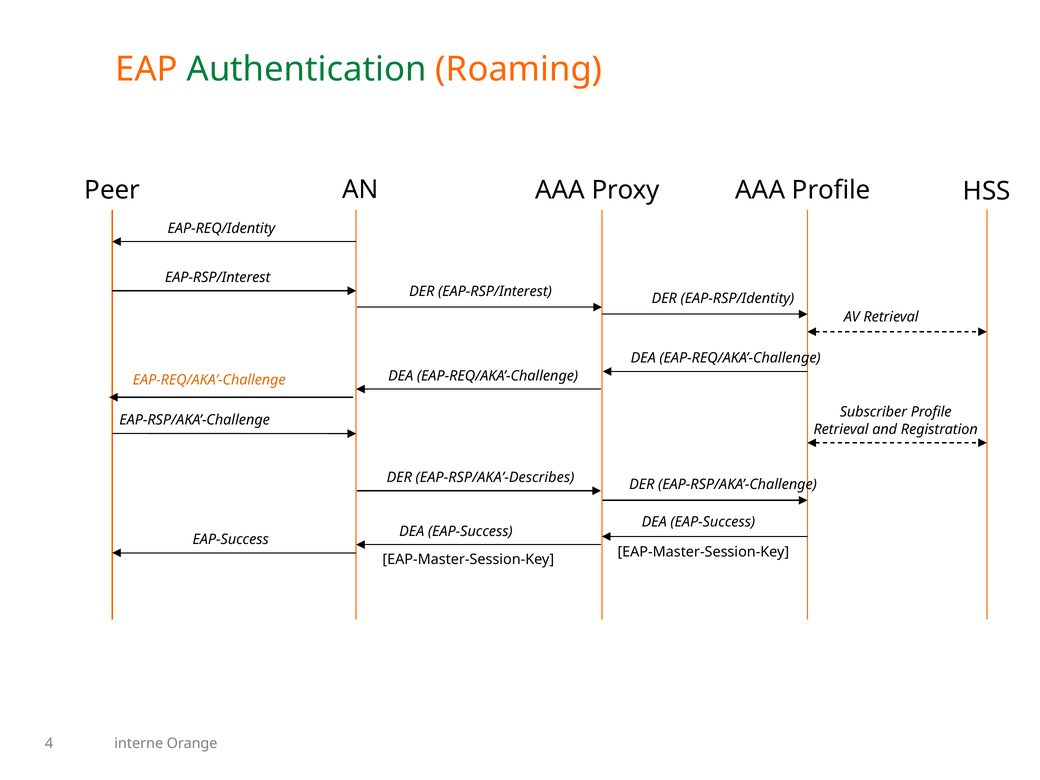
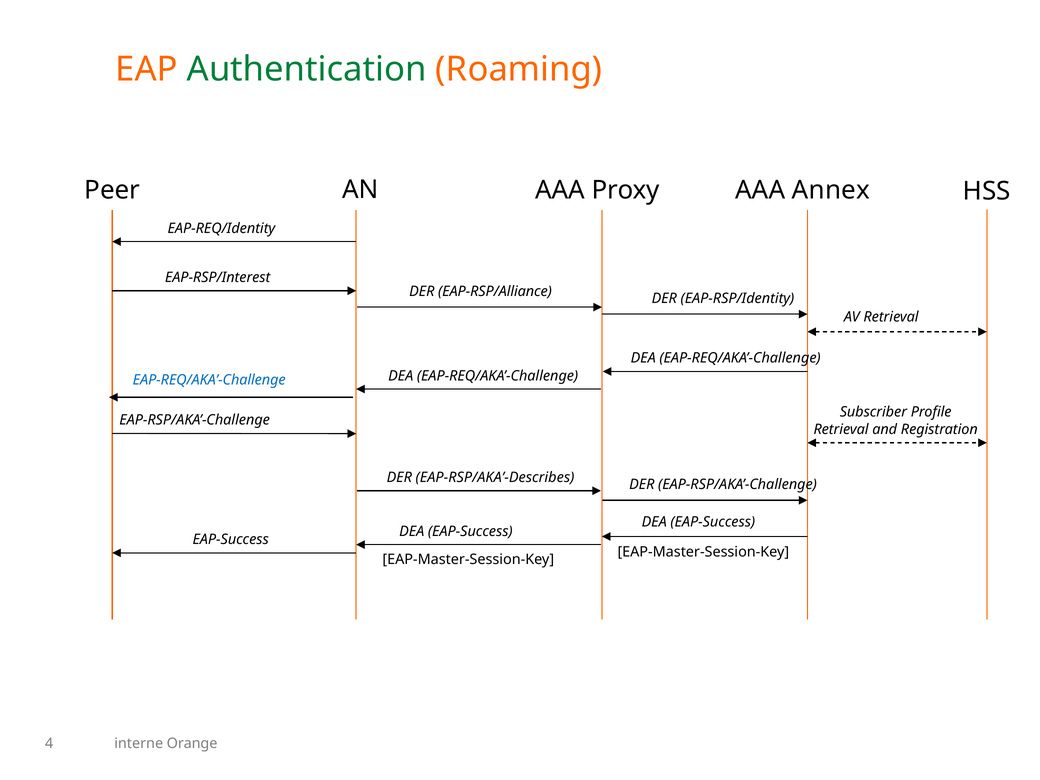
AAA Profile: Profile -> Annex
DER EAP-RSP/Interest: EAP-RSP/Interest -> EAP-RSP/Alliance
EAP-REQ/AKA’-Challenge at (209, 380) colour: orange -> blue
